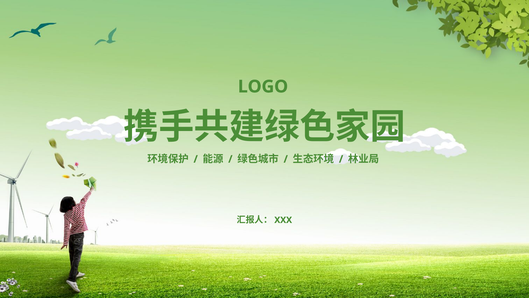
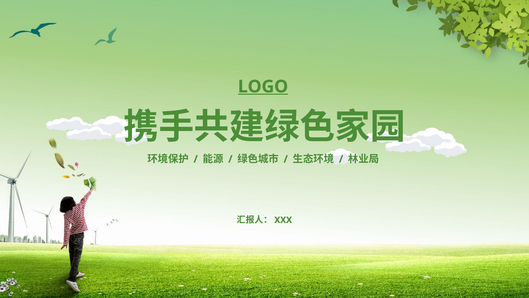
LOGO underline: none -> present
